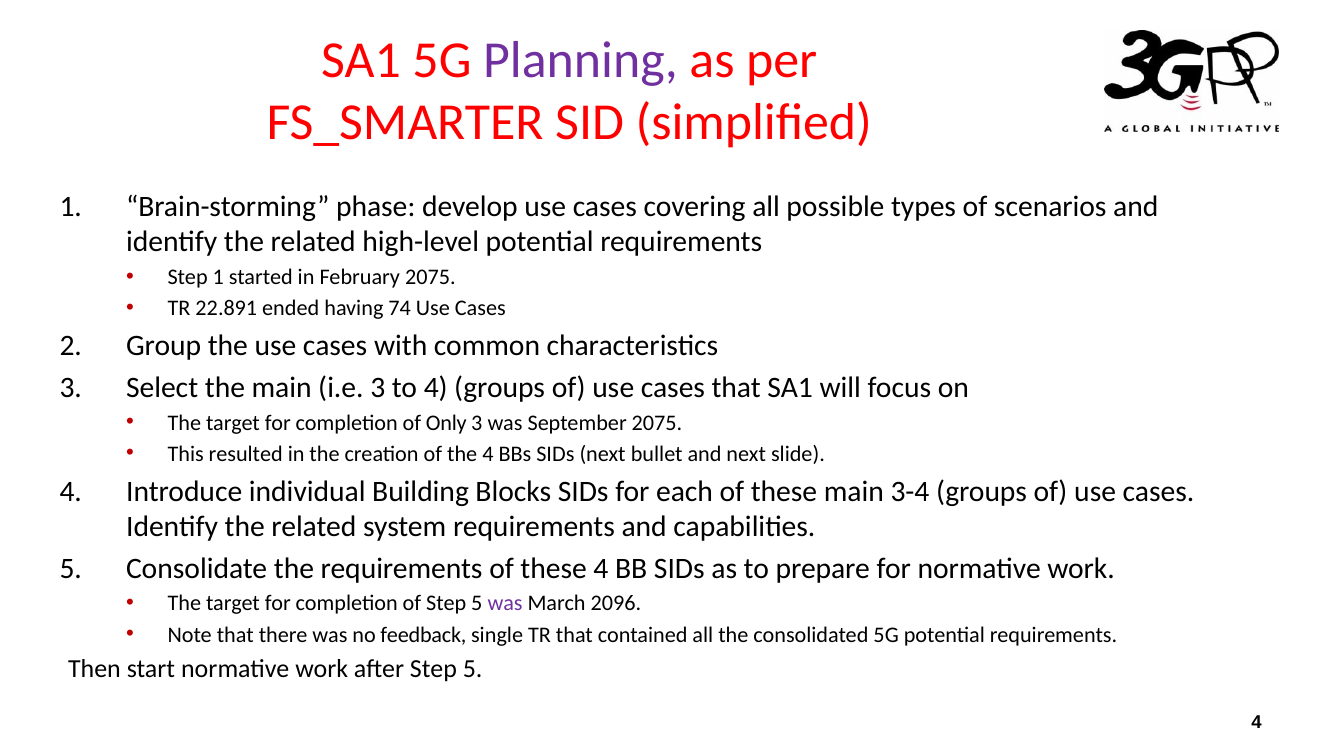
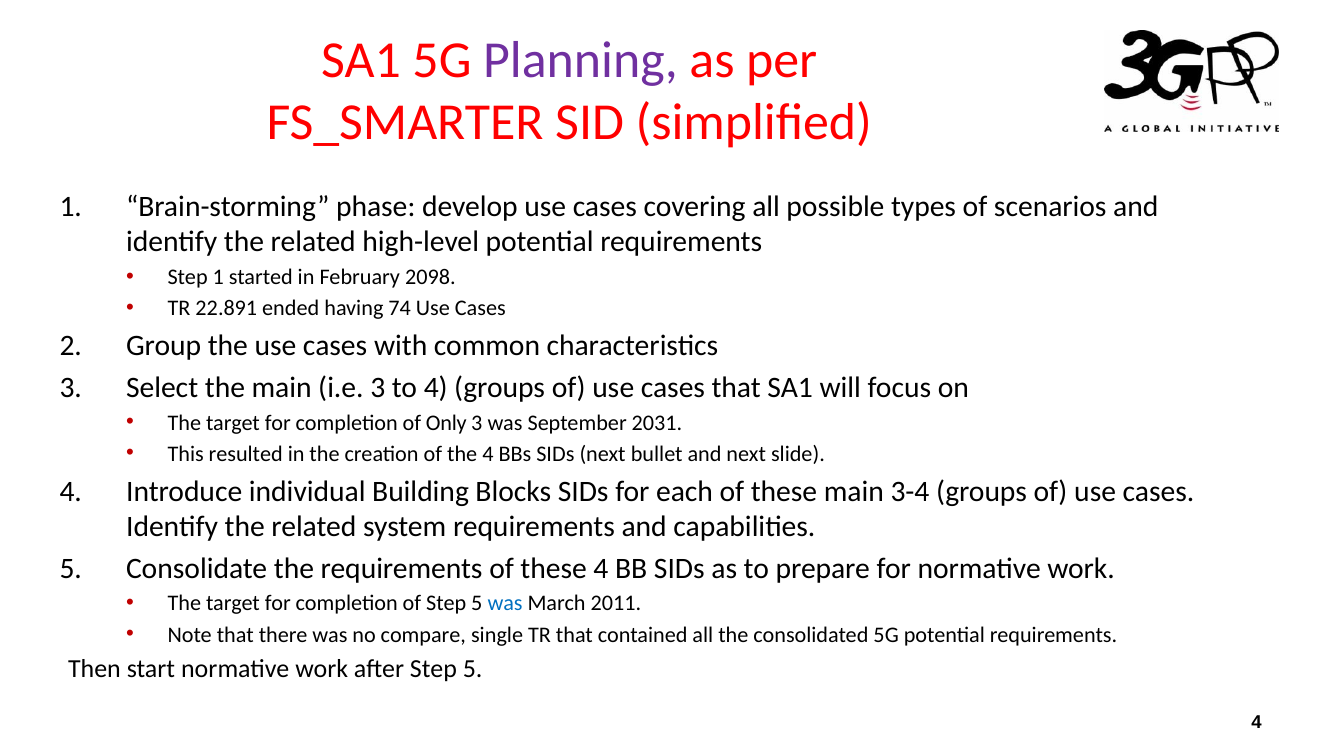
February 2075: 2075 -> 2098
September 2075: 2075 -> 2031
was at (505, 603) colour: purple -> blue
2096: 2096 -> 2011
feedback: feedback -> compare
